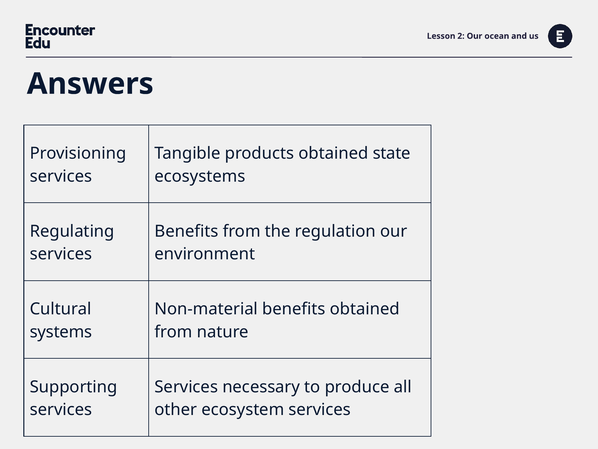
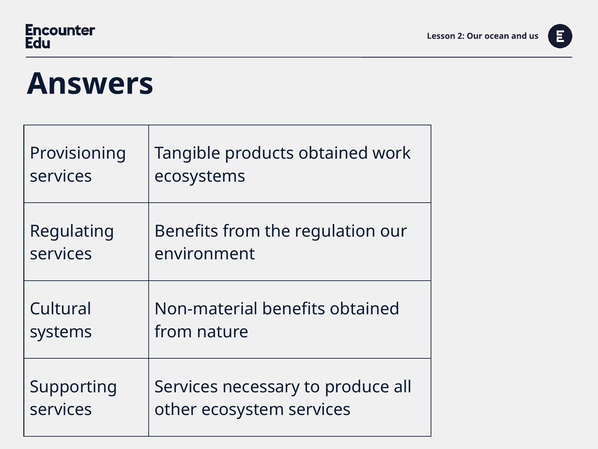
state: state -> work
